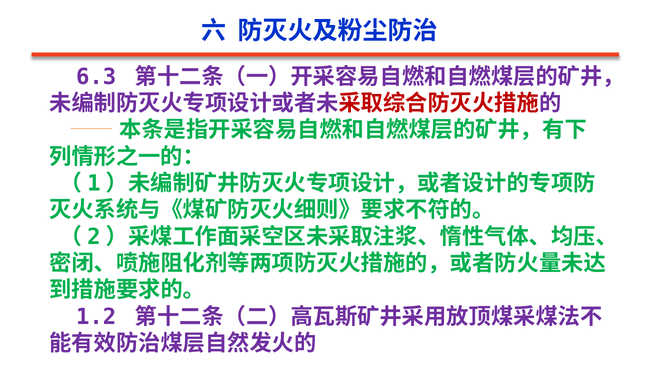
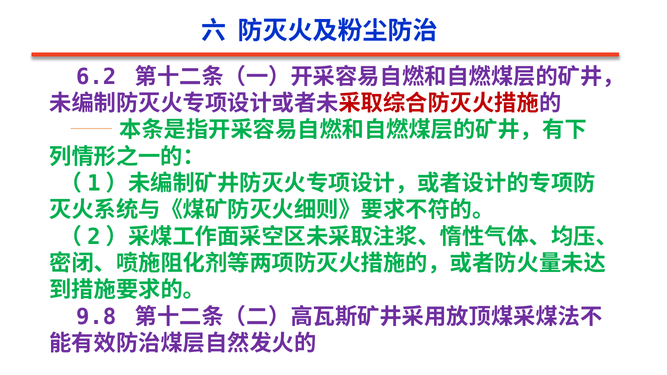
6.3: 6.3 -> 6.2
1.2: 1.2 -> 9.8
